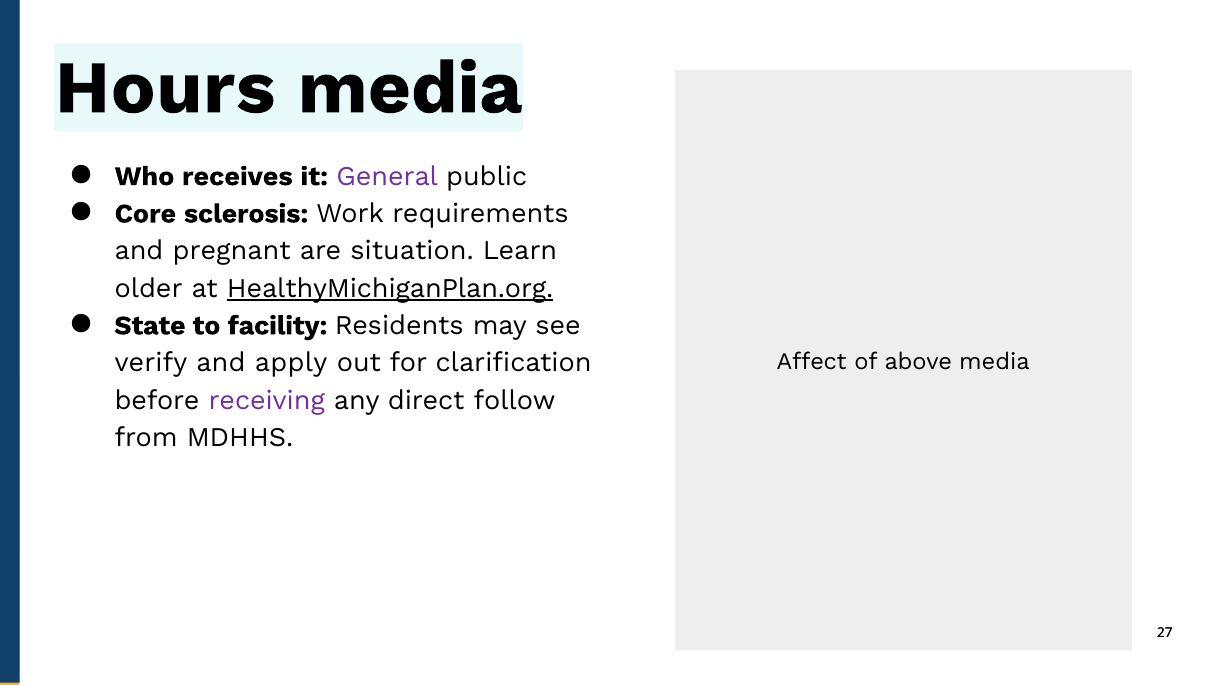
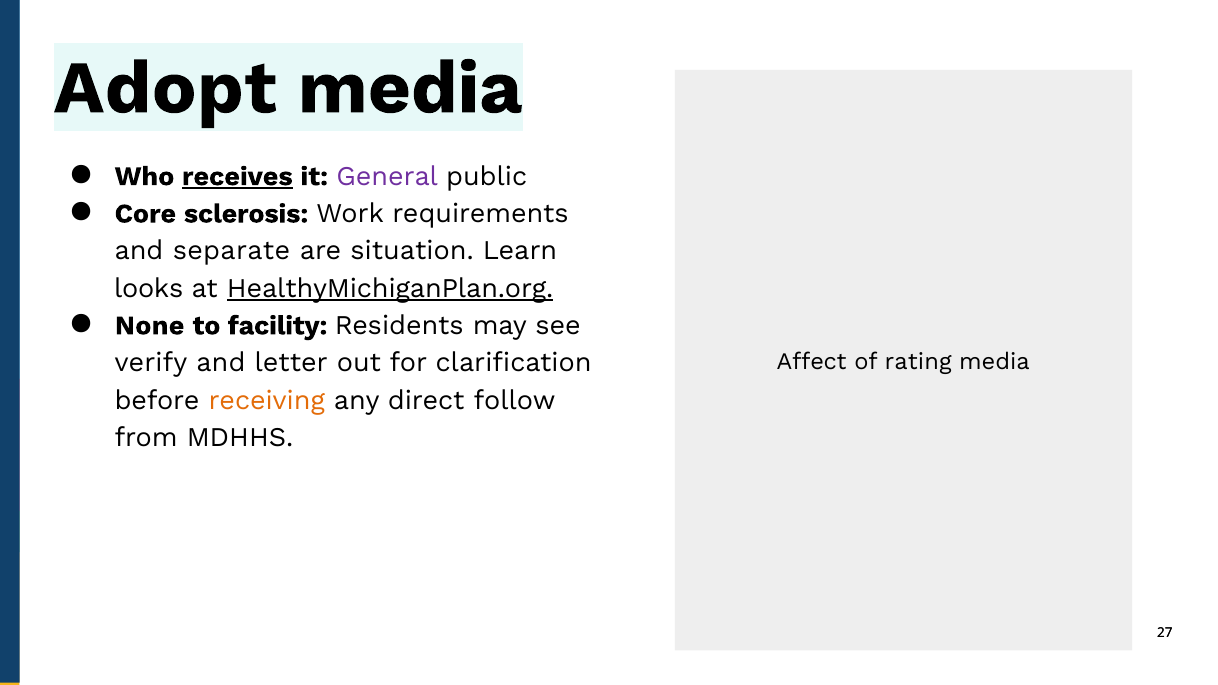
Hours: Hours -> Adopt
receives underline: none -> present
pregnant: pregnant -> separate
older: older -> looks
State: State -> None
apply: apply -> letter
above: above -> rating
receiving colour: purple -> orange
